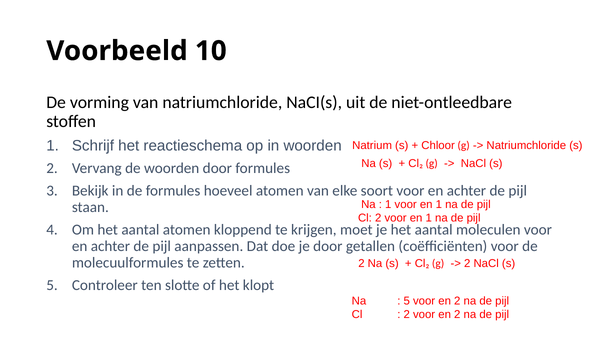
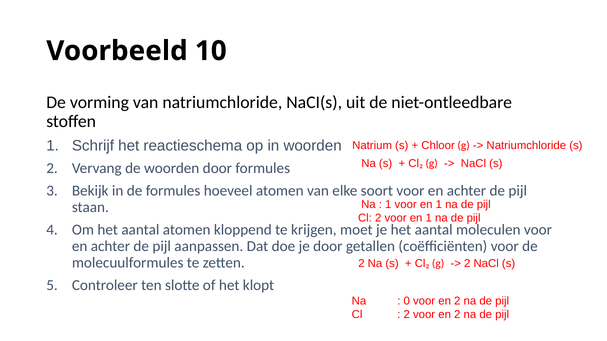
5 at (407, 301): 5 -> 0
